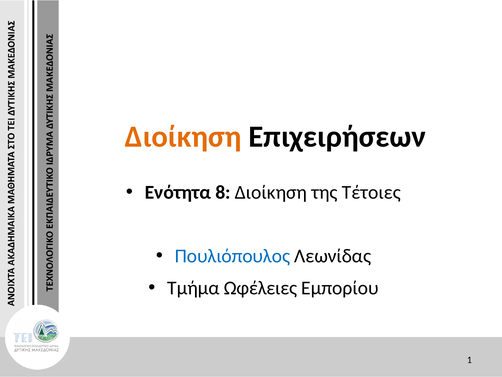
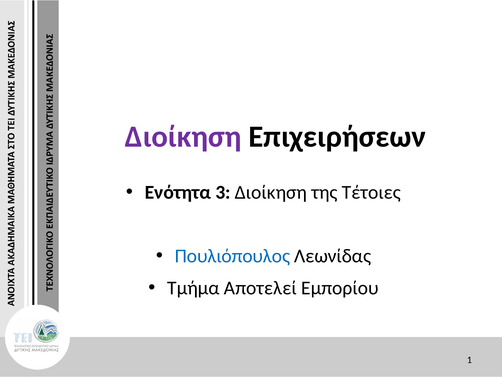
Διοίκηση at (183, 137) colour: orange -> purple
8: 8 -> 3
Ωφέλειες: Ωφέλειες -> Αποτελεί
